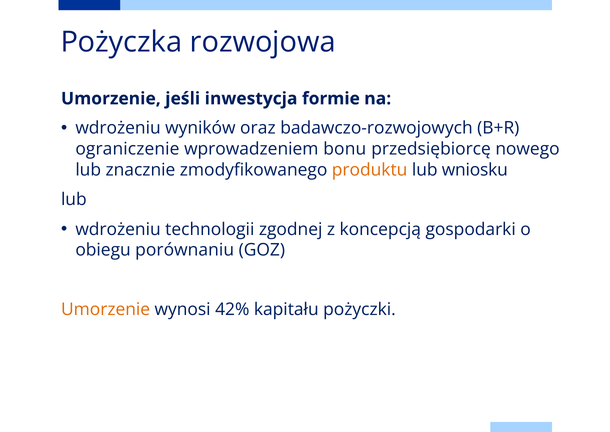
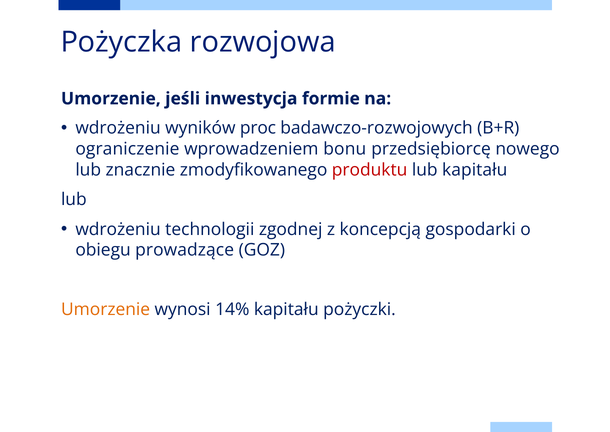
oraz: oraz -> proc
produktu colour: orange -> red
lub wniosku: wniosku -> kapitału
porównaniu: porównaniu -> prowadzące
42%: 42% -> 14%
